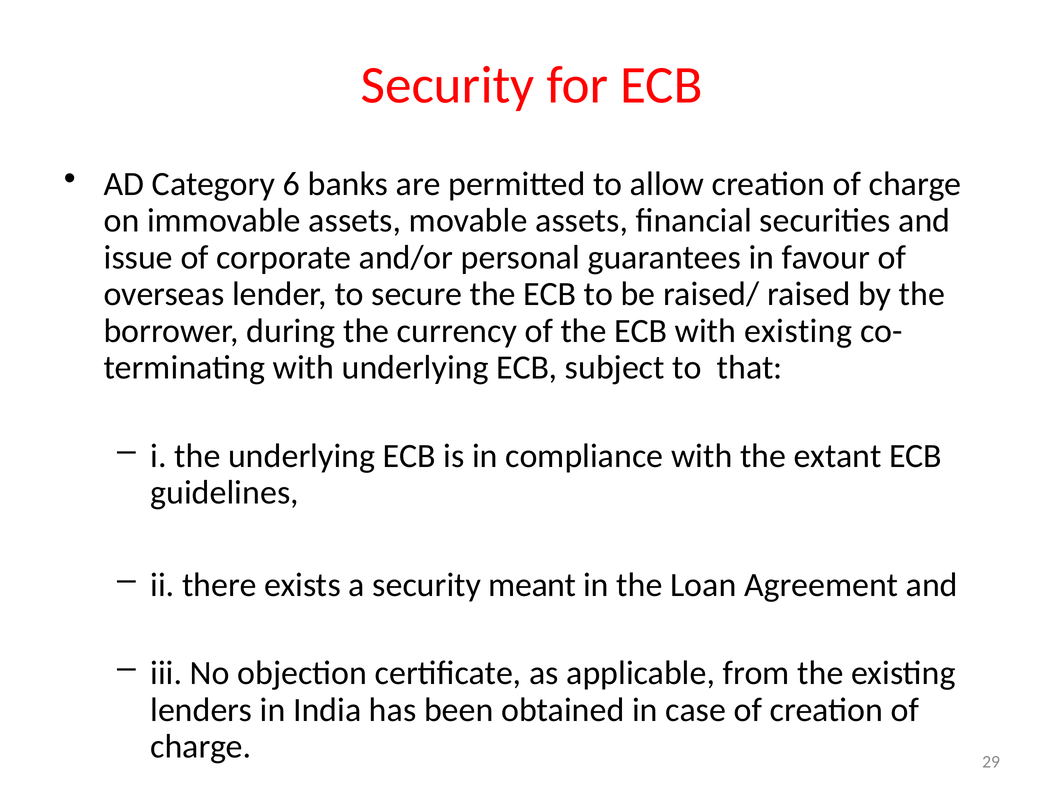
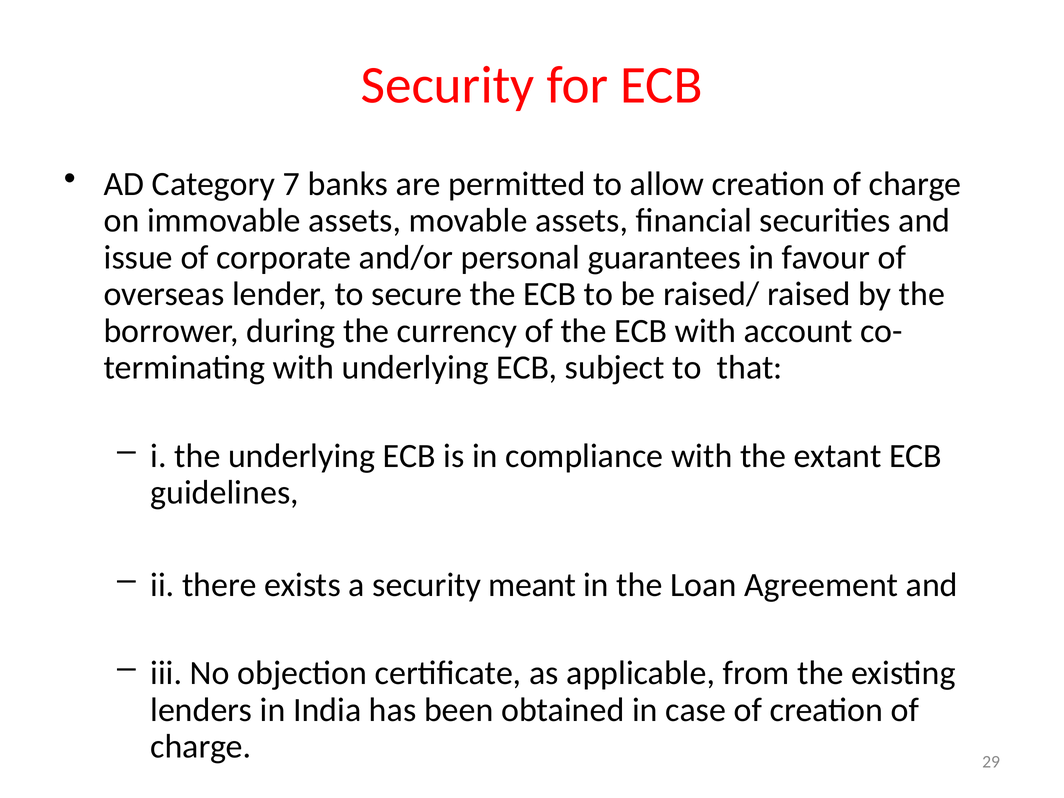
6: 6 -> 7
with existing: existing -> account
